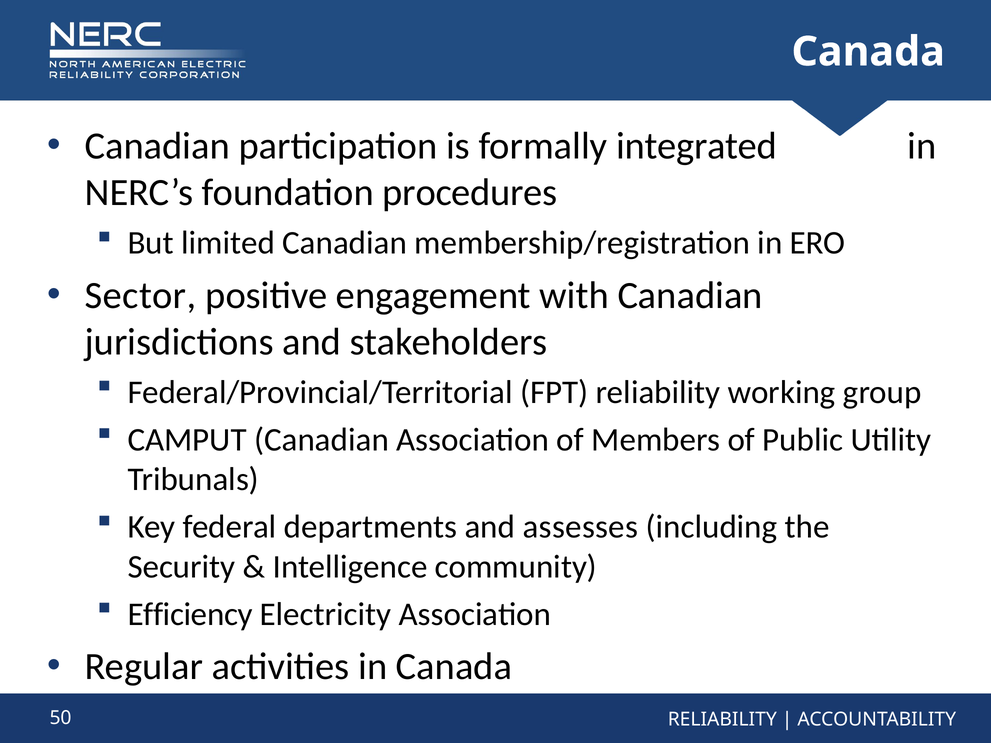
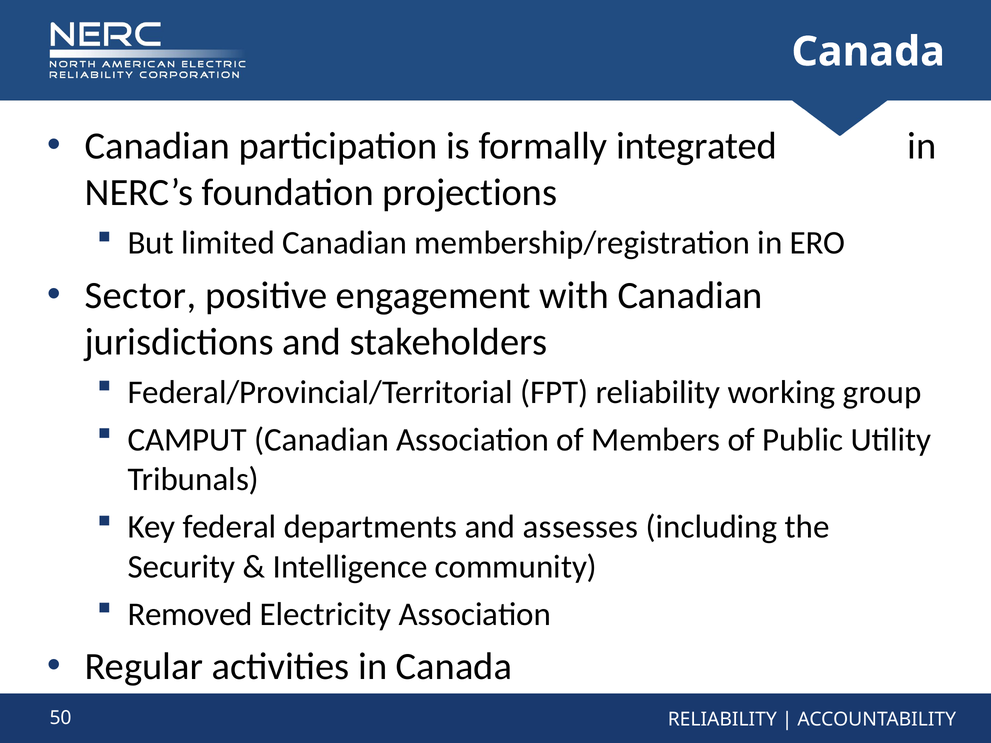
procedures: procedures -> projections
Efficiency: Efficiency -> Removed
